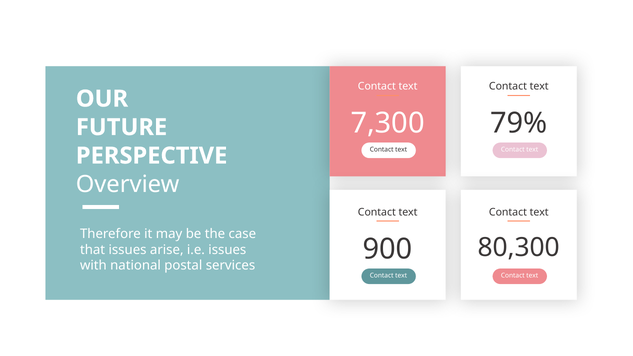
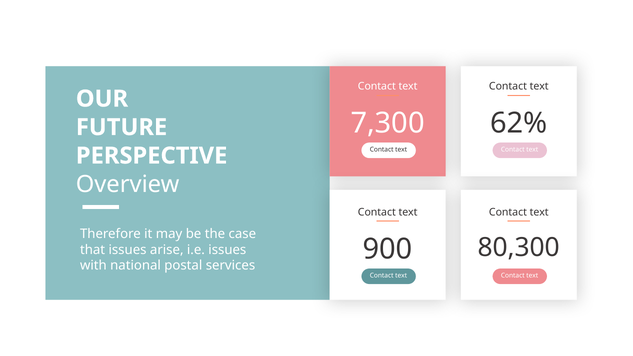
79%: 79% -> 62%
